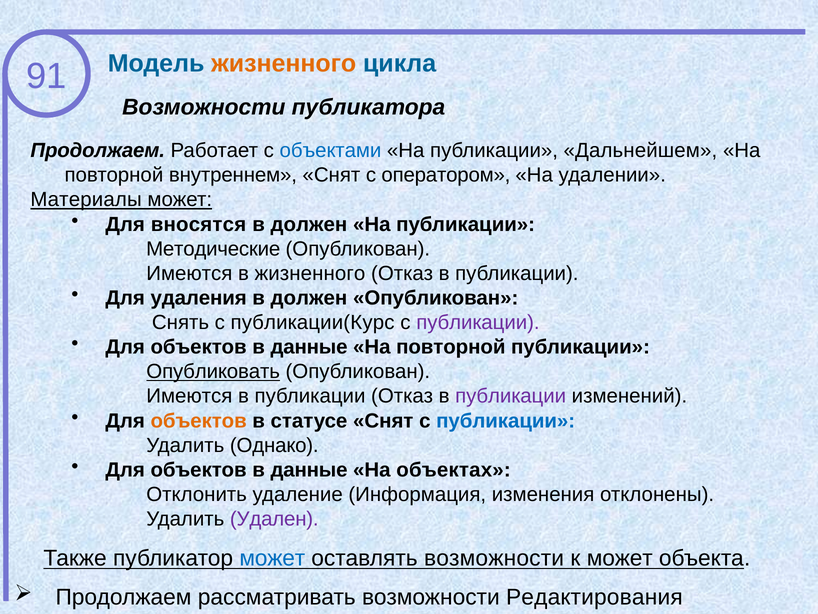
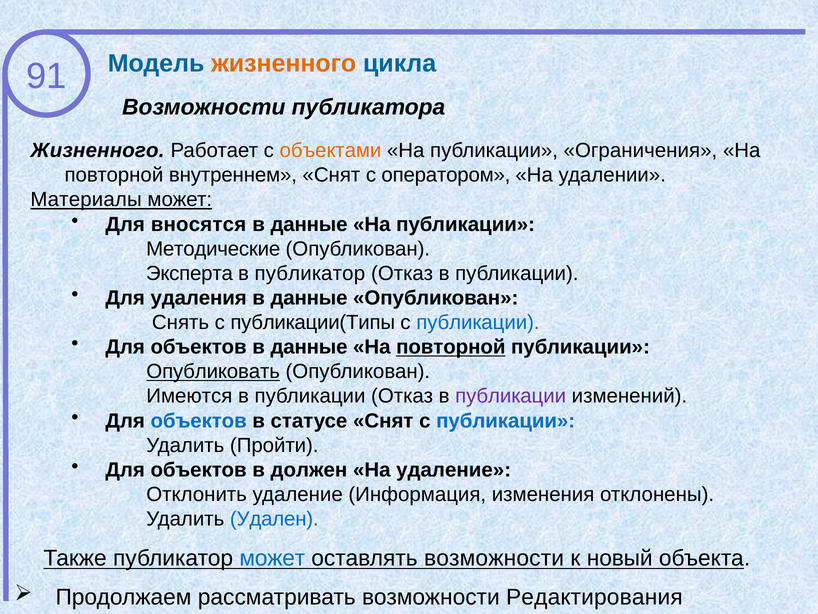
Продолжаем at (98, 150): Продолжаем -> Жизненного
объектами colour: blue -> orange
Дальнейшем: Дальнейшем -> Ограничения
должен at (309, 224): должен -> данные
Имеются at (189, 273): Имеются -> Эксперта
в жизненного: жизненного -> публикатор
должен at (309, 298): должен -> данные
публикации(Курс: публикации(Курс -> публикации(Типы
публикации at (478, 322) colour: purple -> blue
повторной at (451, 347) underline: none -> present
объектов at (199, 420) colour: orange -> blue
Однако: Однако -> Пройти
данные at (309, 469): данные -> должен
На объектах: объектах -> удаление
Удален colour: purple -> blue
к может: может -> новый
